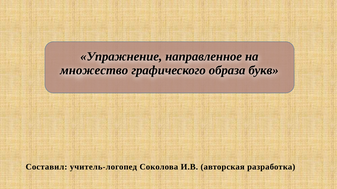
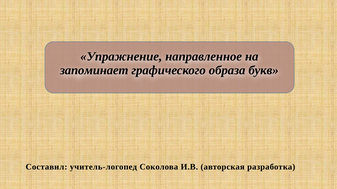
множество: множество -> запоминает
